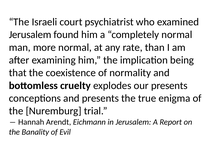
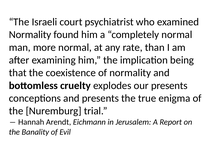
Jerusalem at (30, 35): Jerusalem -> Normality
